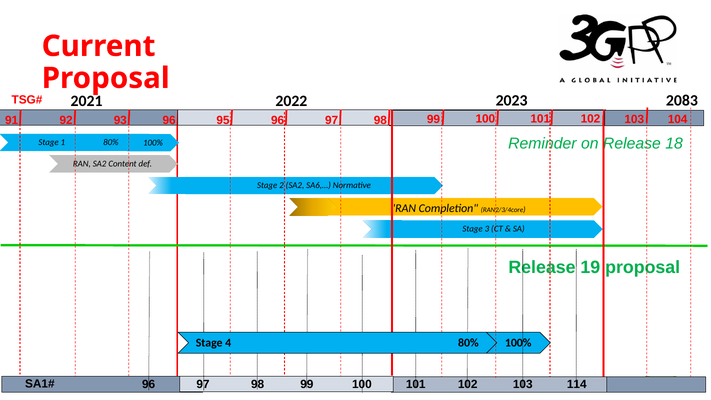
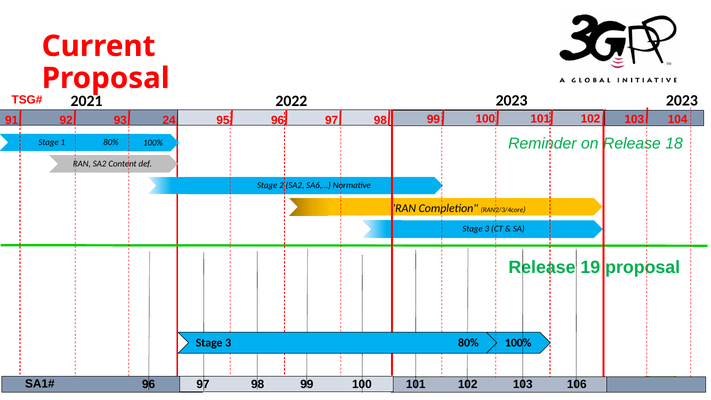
2083 at (682, 100): 2083 -> 2023
93 96: 96 -> 24
4 at (228, 343): 4 -> 3
114: 114 -> 106
